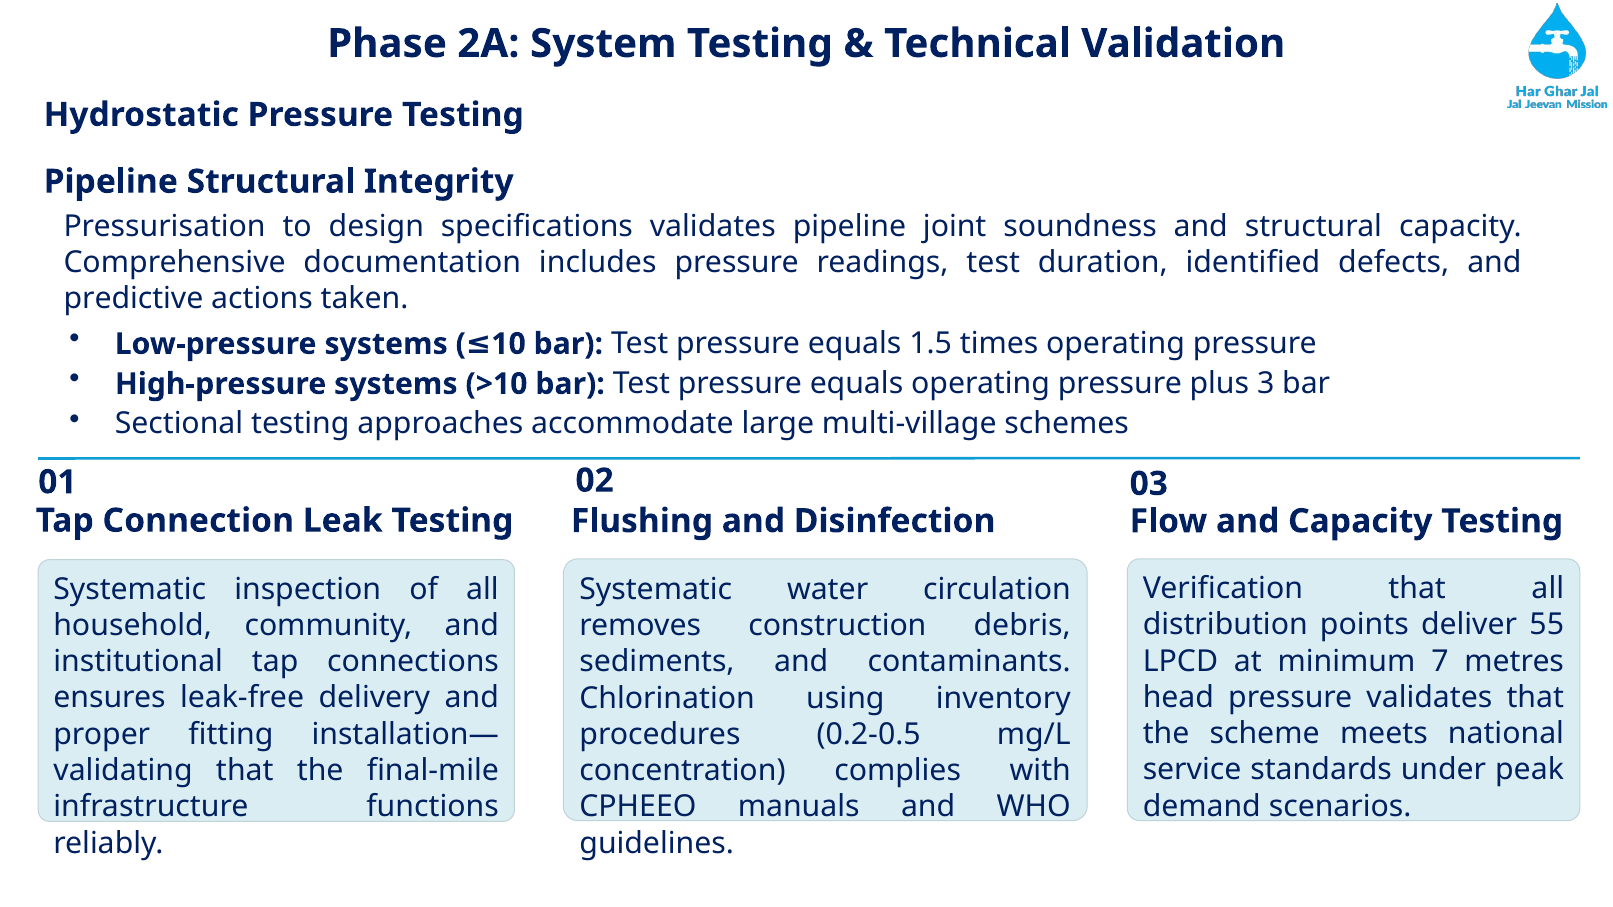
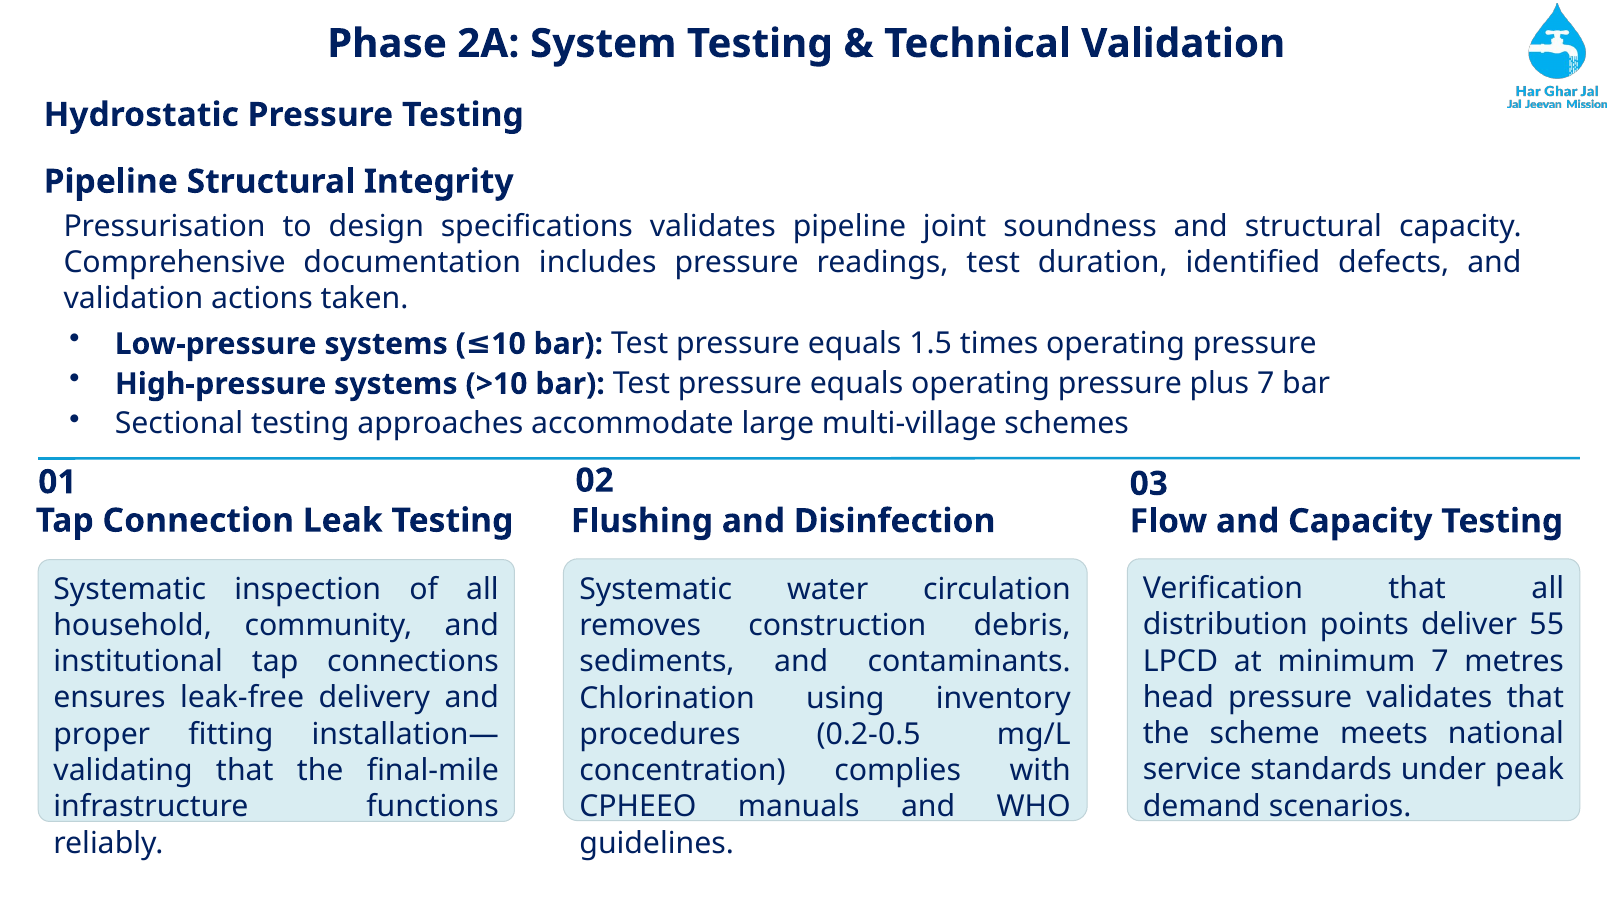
predictive at (133, 299): predictive -> validation
plus 3: 3 -> 7
